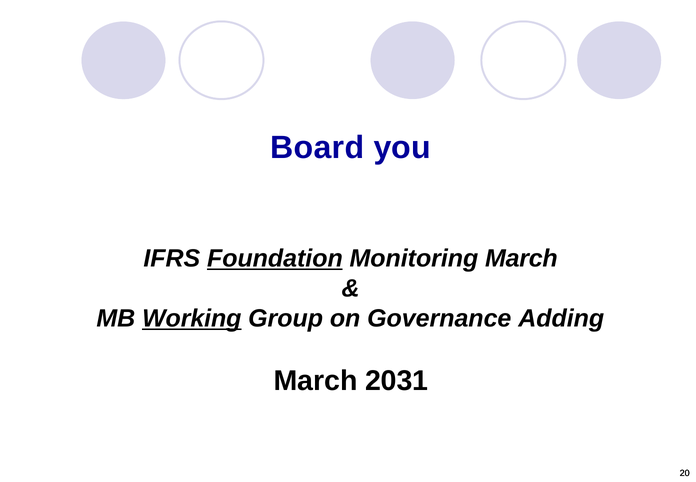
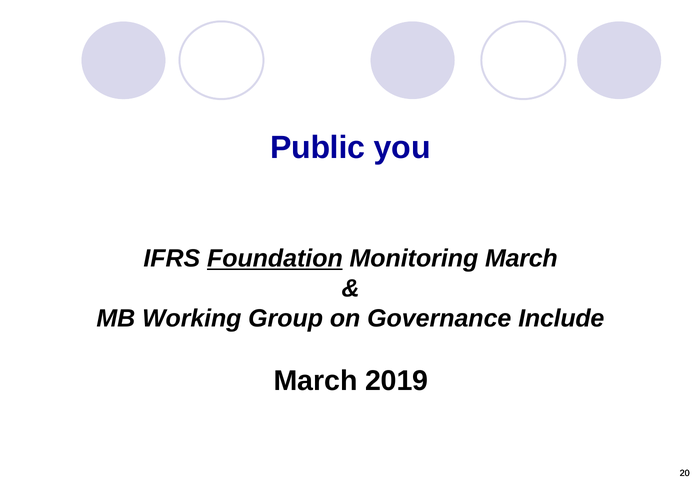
Board: Board -> Public
Working underline: present -> none
Adding: Adding -> Include
2031: 2031 -> 2019
